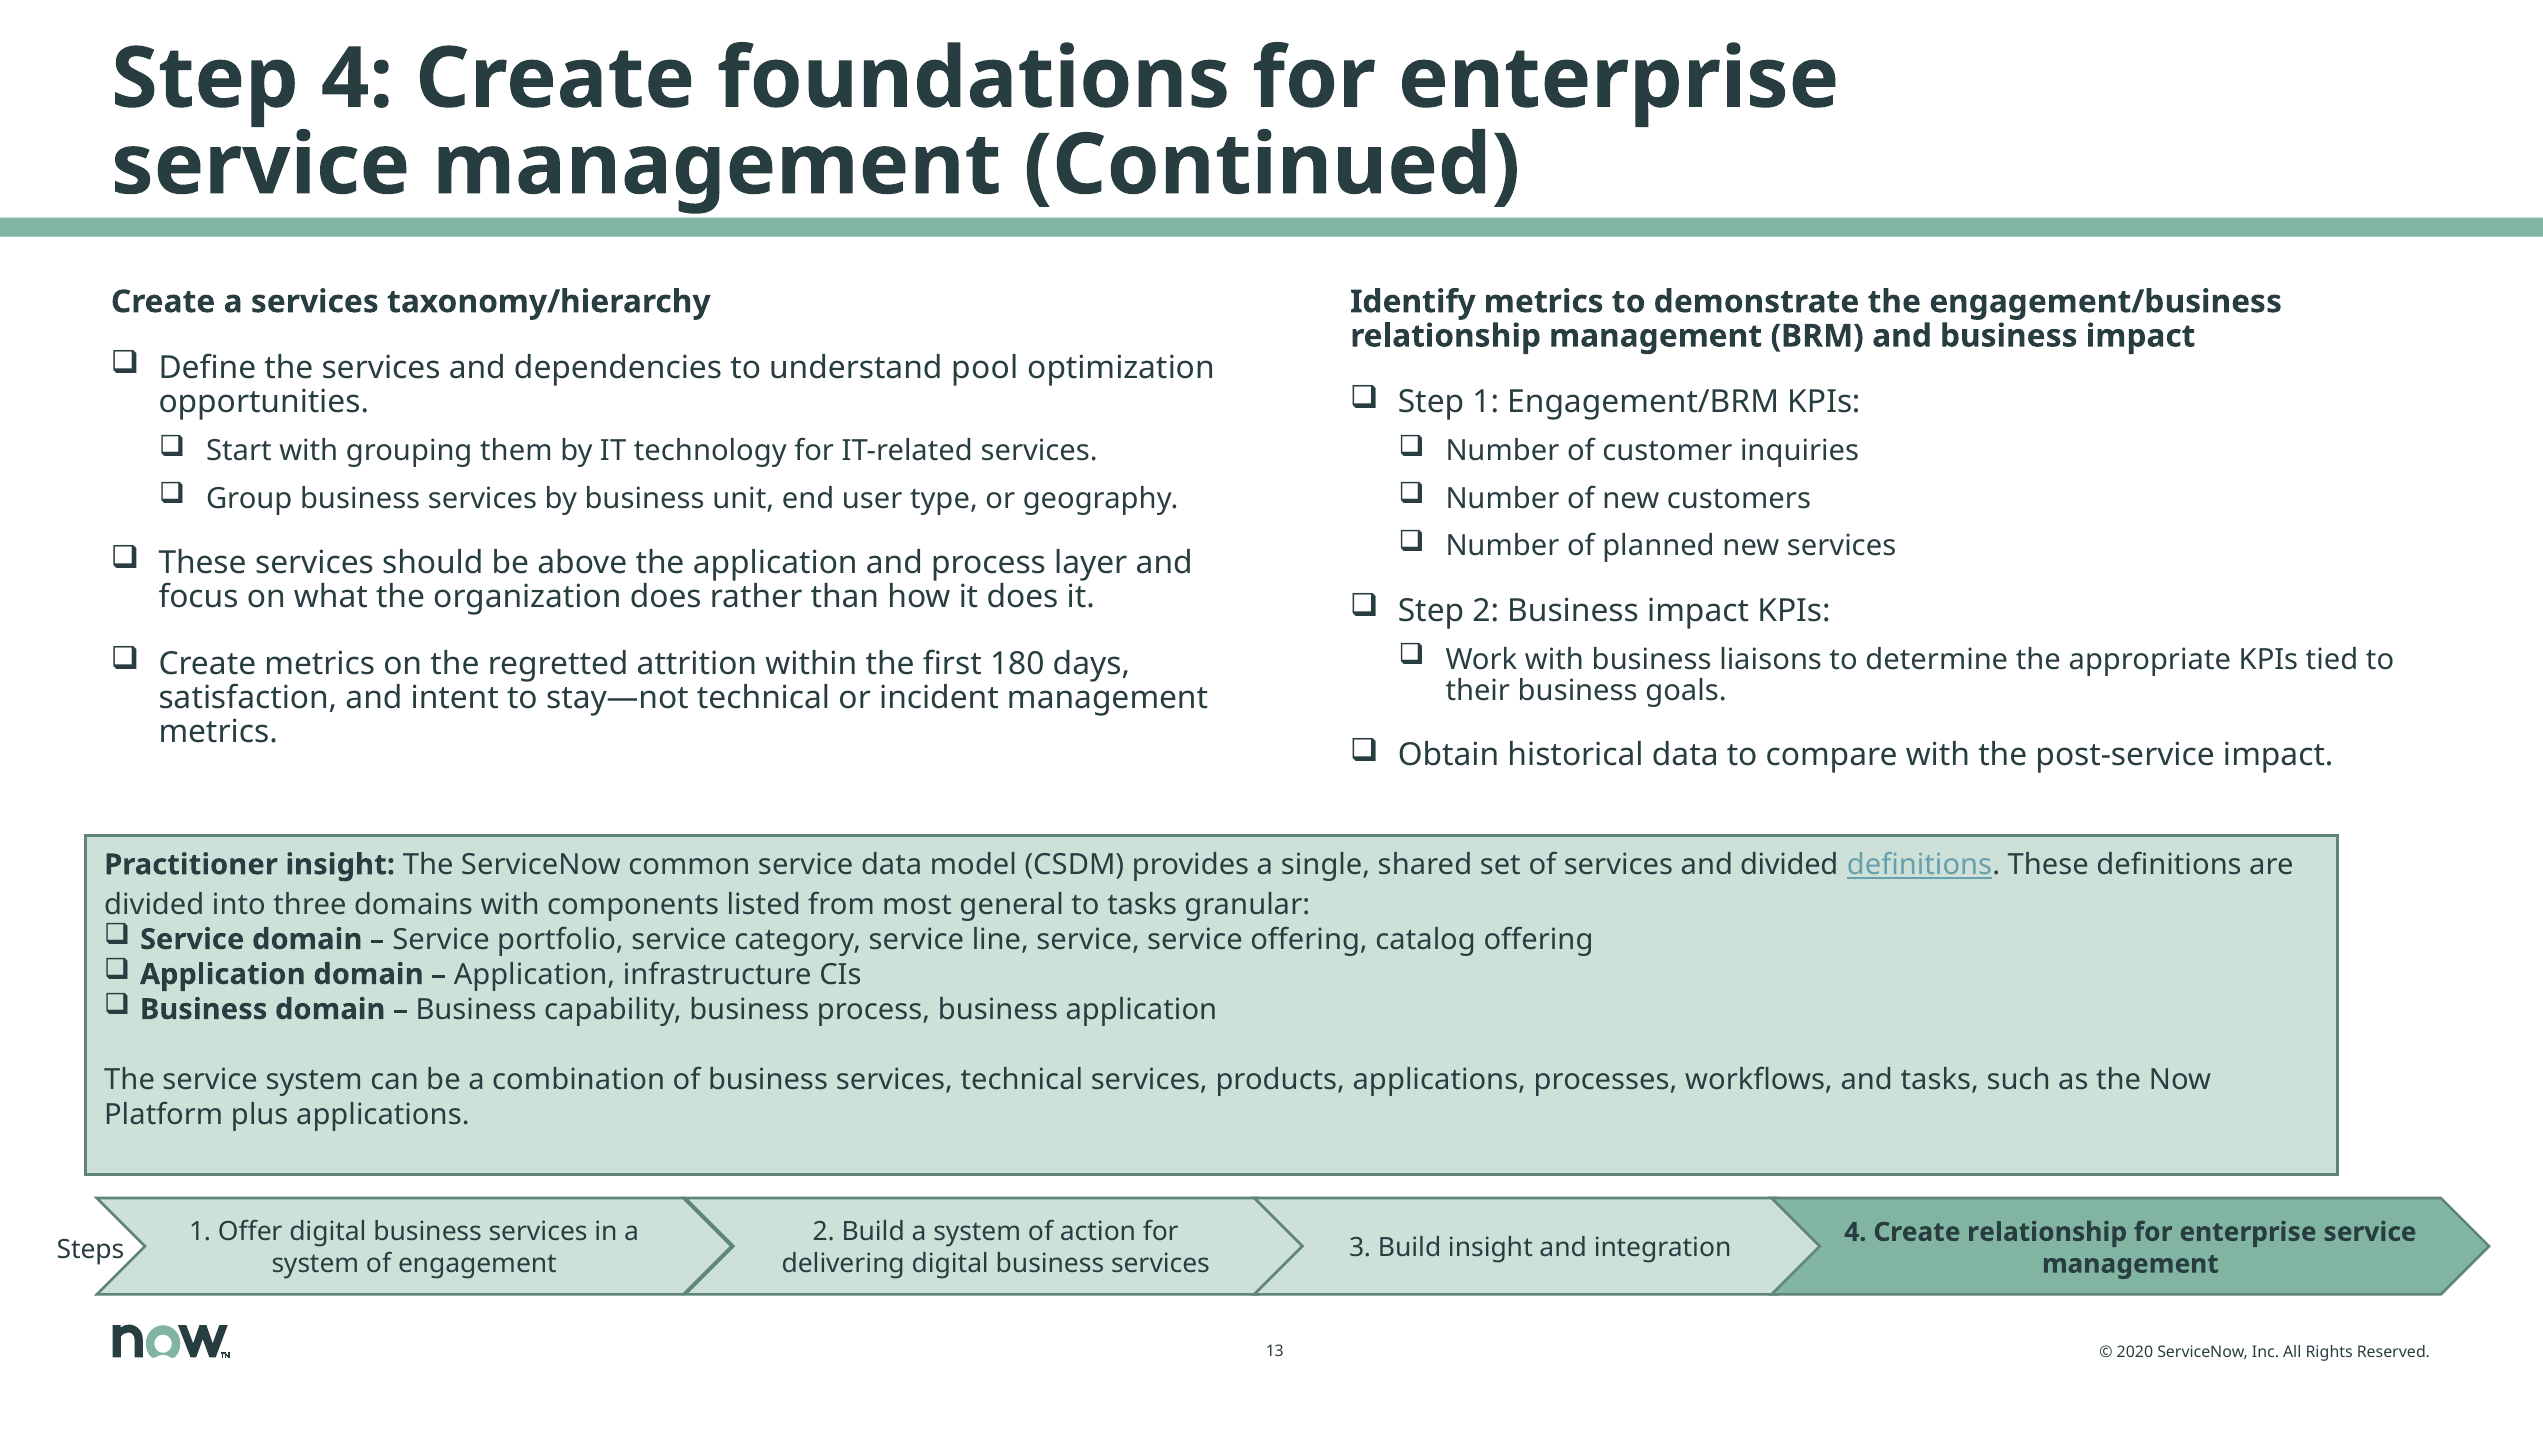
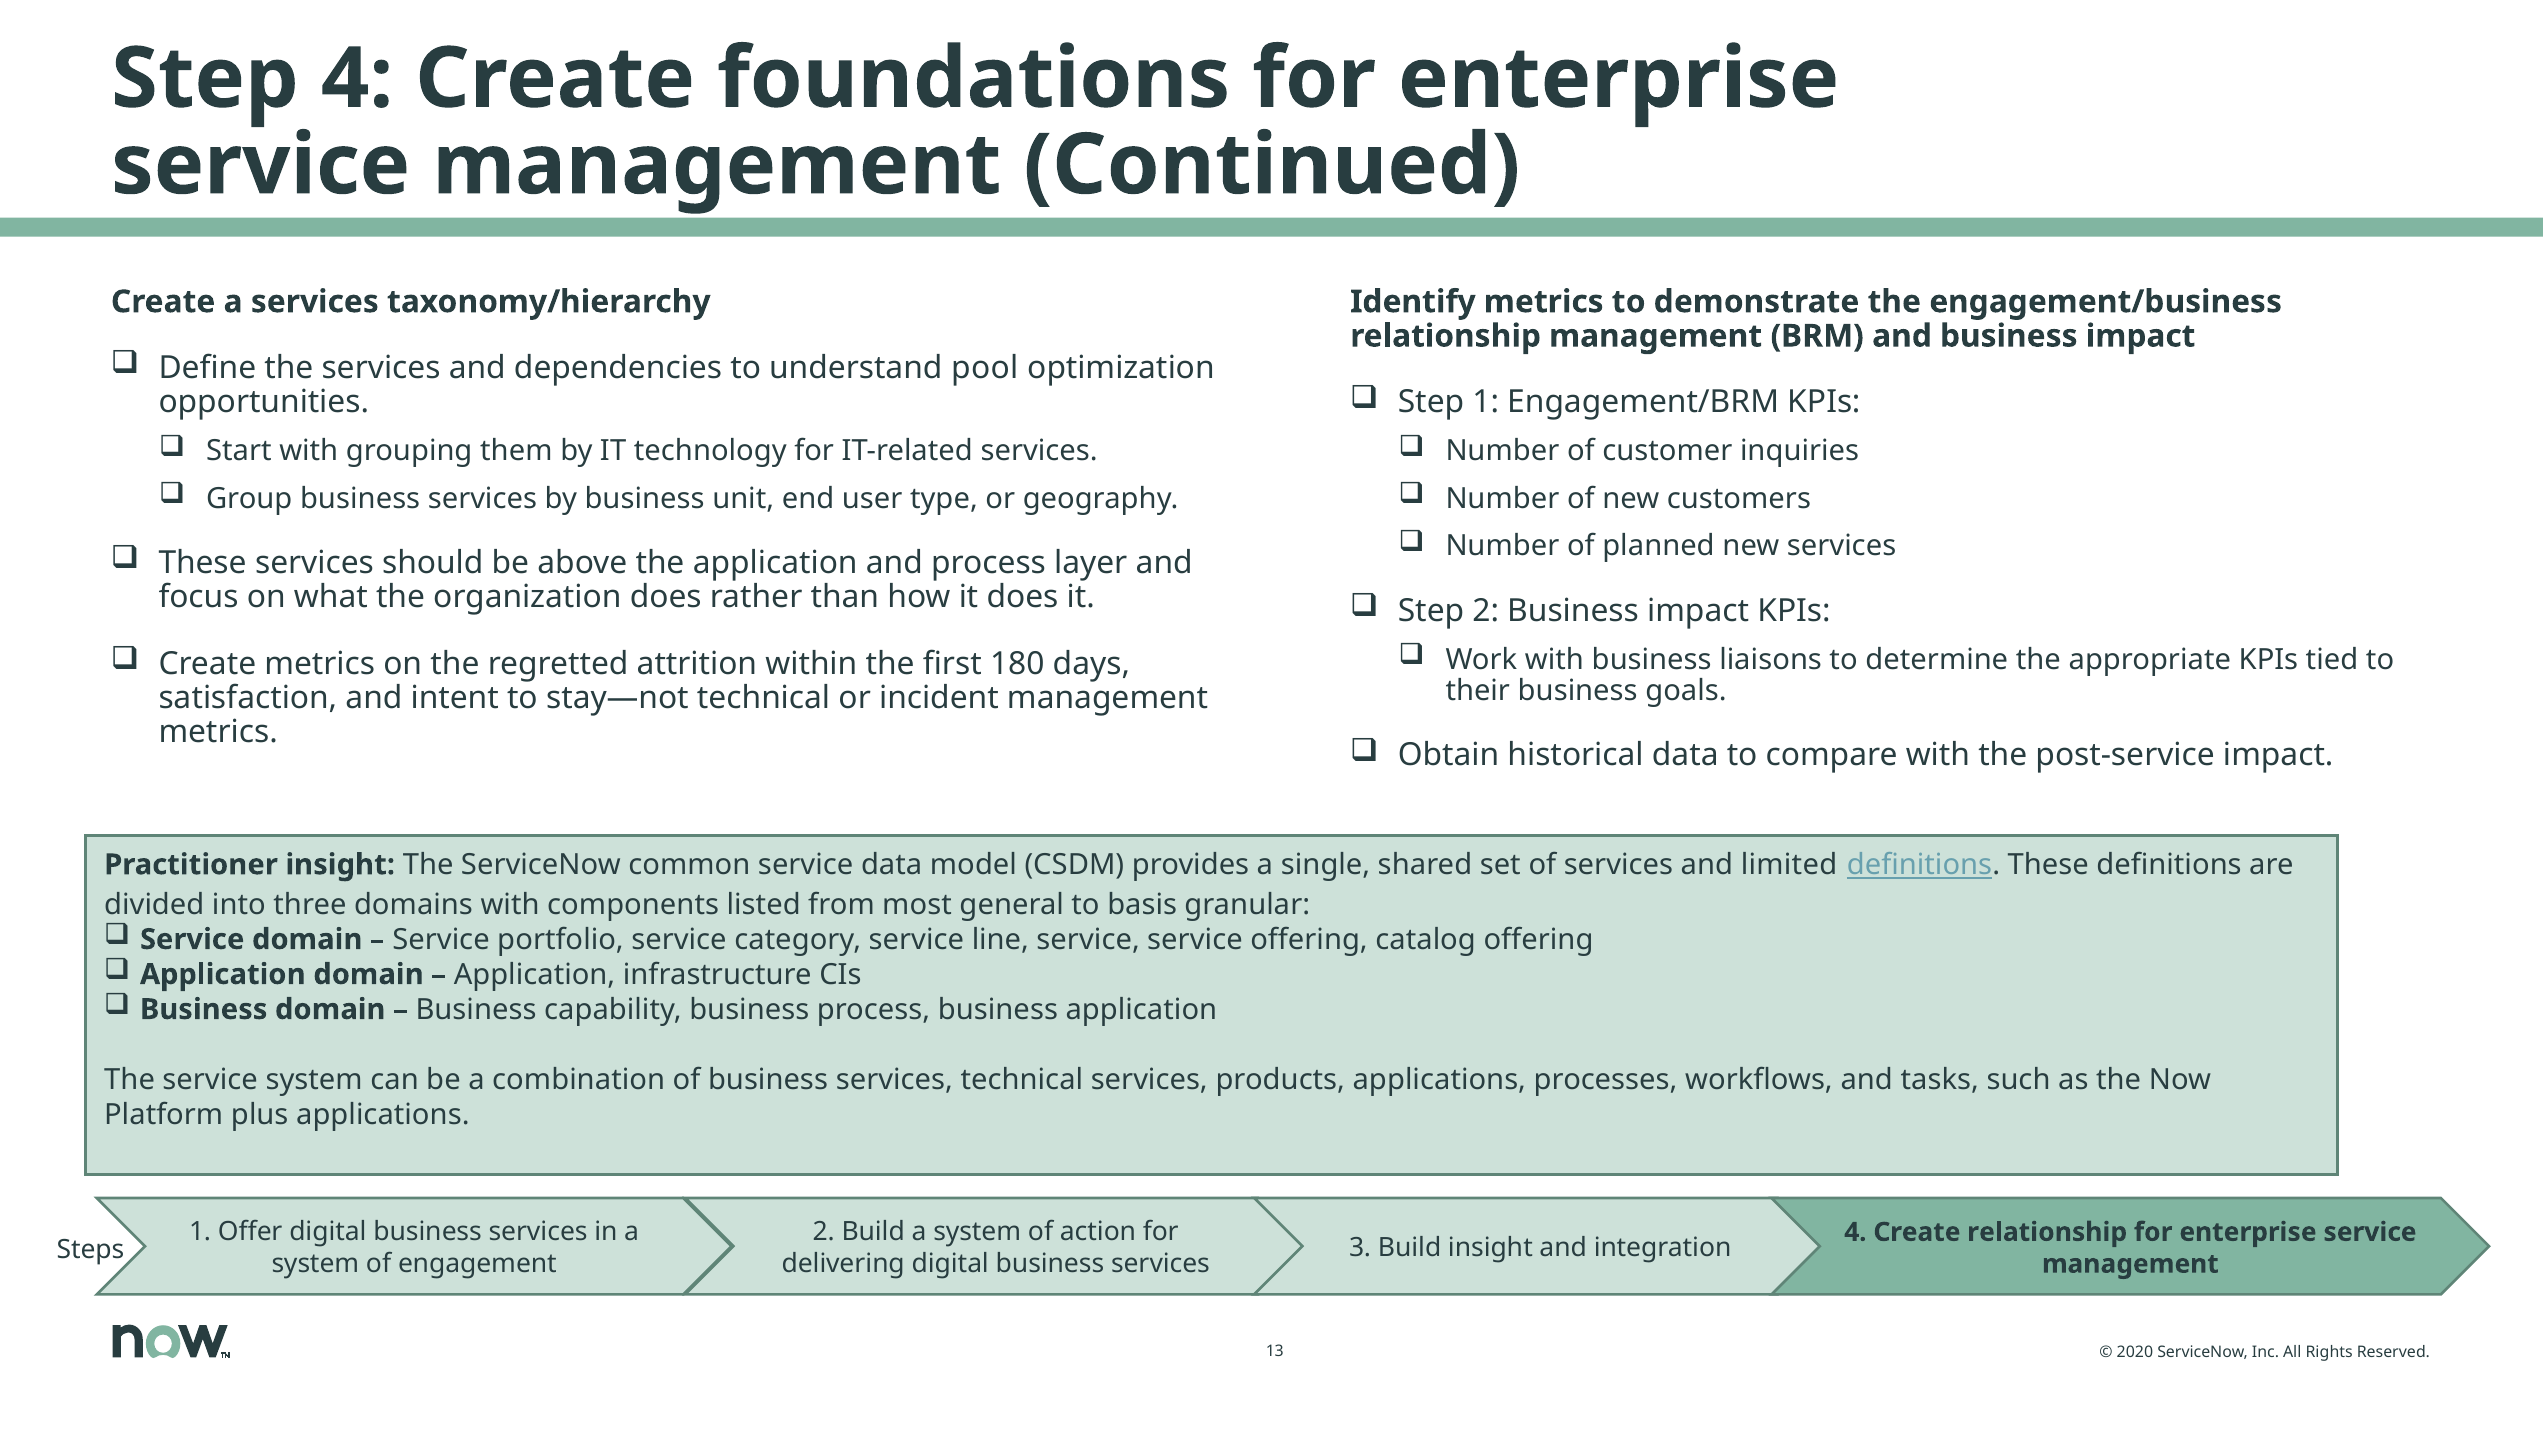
and divided: divided -> limited
to tasks: tasks -> basis
